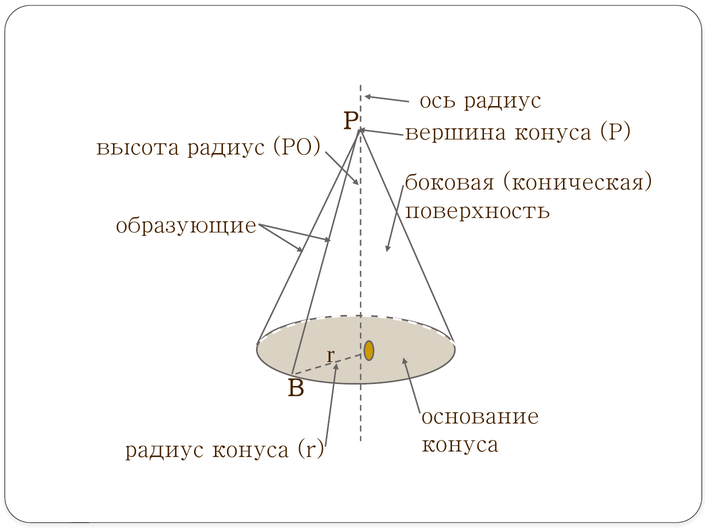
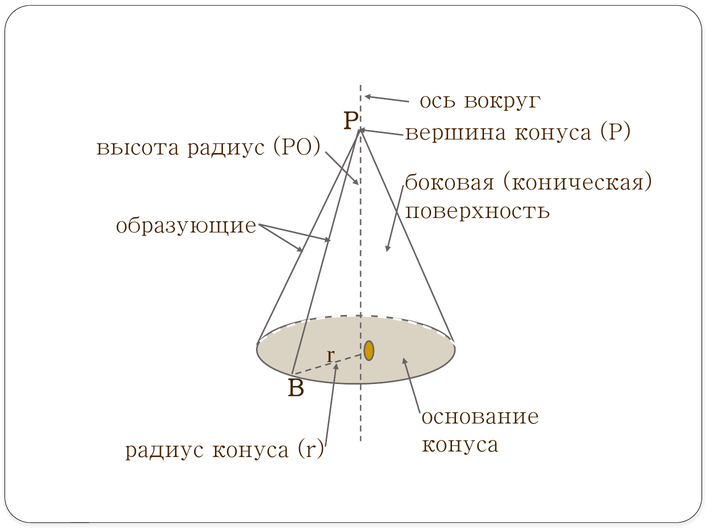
ось радиус: радиус -> вокруг
